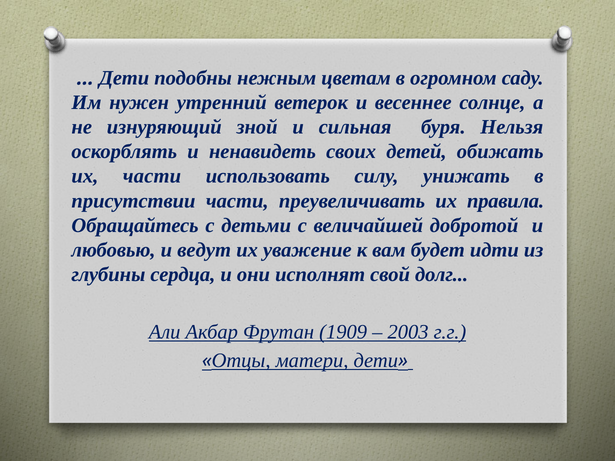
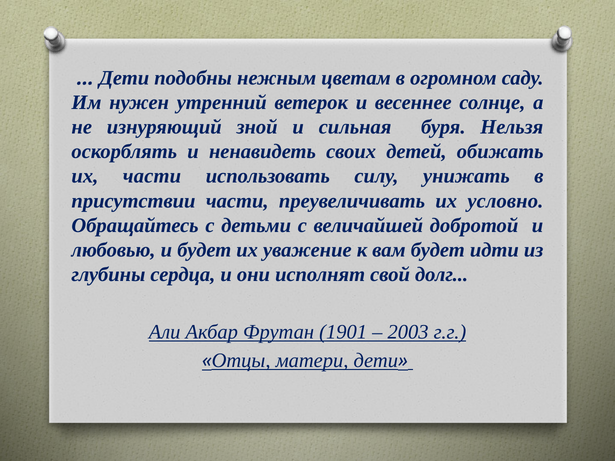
правила: правила -> условно
и ведут: ведут -> будет
1909: 1909 -> 1901
